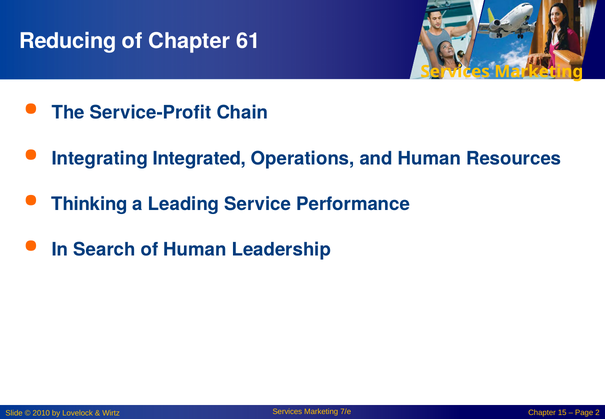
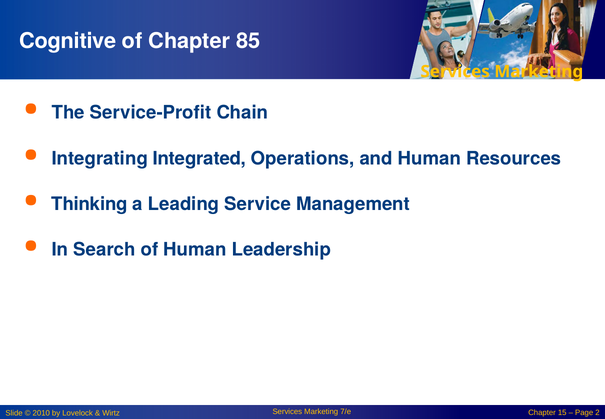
Reducing: Reducing -> Cognitive
61: 61 -> 85
Performance: Performance -> Management
